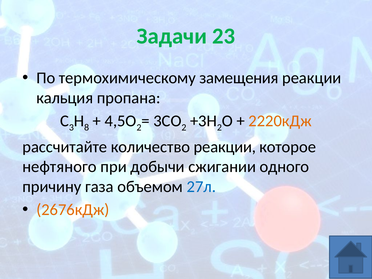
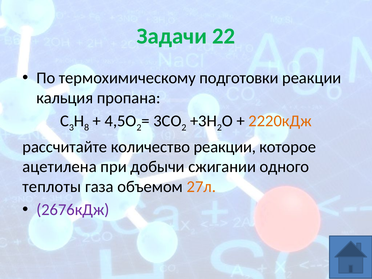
23: 23 -> 22
замещения: замещения -> подготовки
нефтяного: нефтяного -> ацетилена
причину: причину -> теплоты
27л colour: blue -> orange
2676кДж colour: orange -> purple
